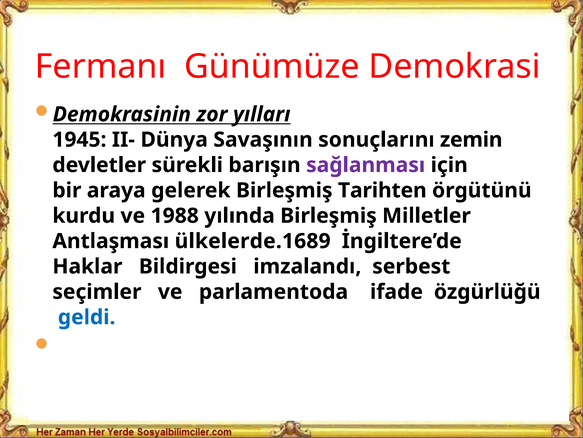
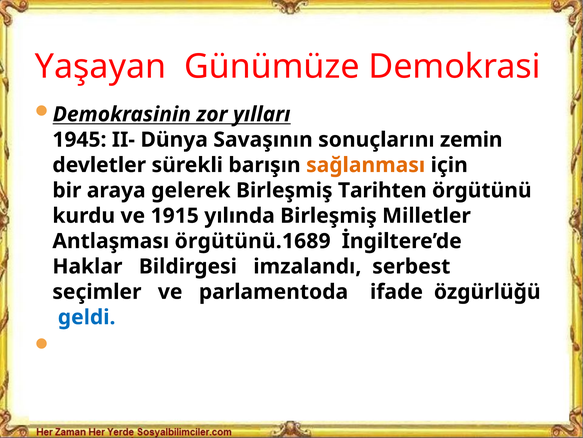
Fermanı: Fermanı -> Yaşayan
sağlanması colour: purple -> orange
1988: 1988 -> 1915
ülkelerde.1689: ülkelerde.1689 -> örgütünü.1689
